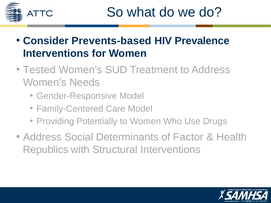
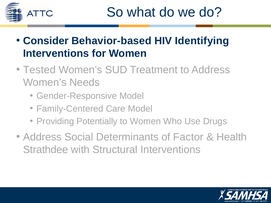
Prevents-based: Prevents-based -> Behavior-based
Prevalence: Prevalence -> Identifying
Republics: Republics -> Strathdee
